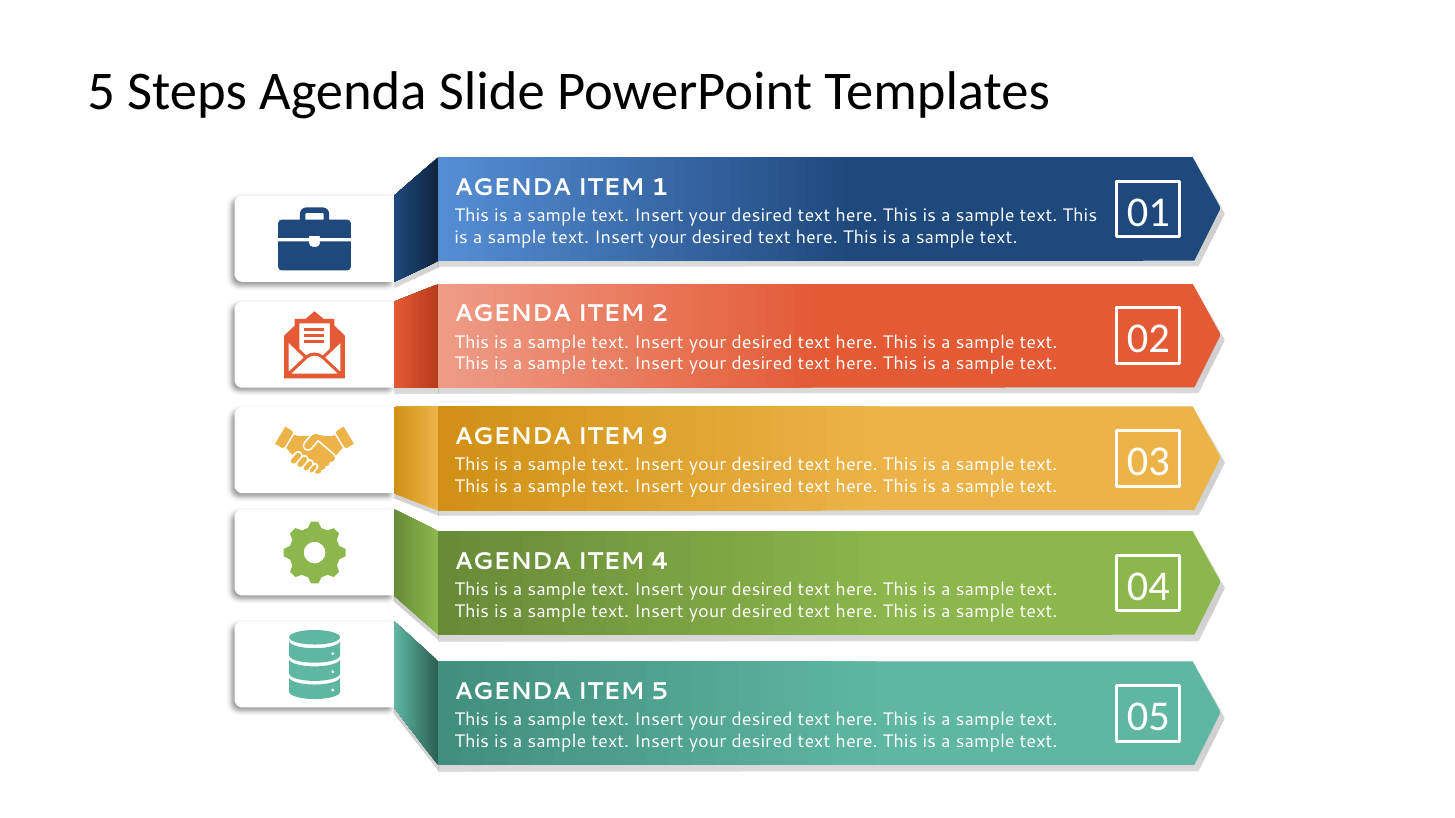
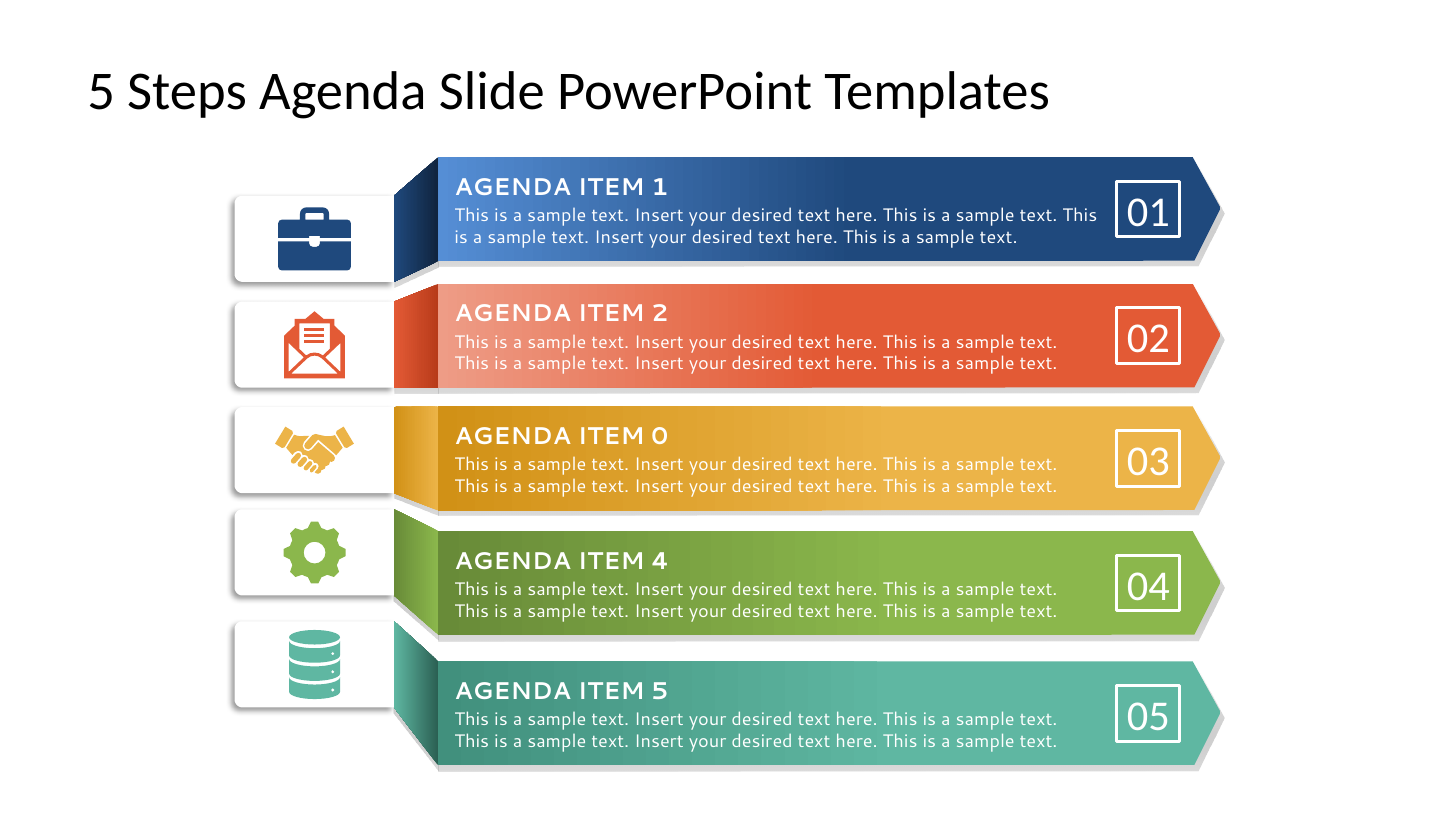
9: 9 -> 0
